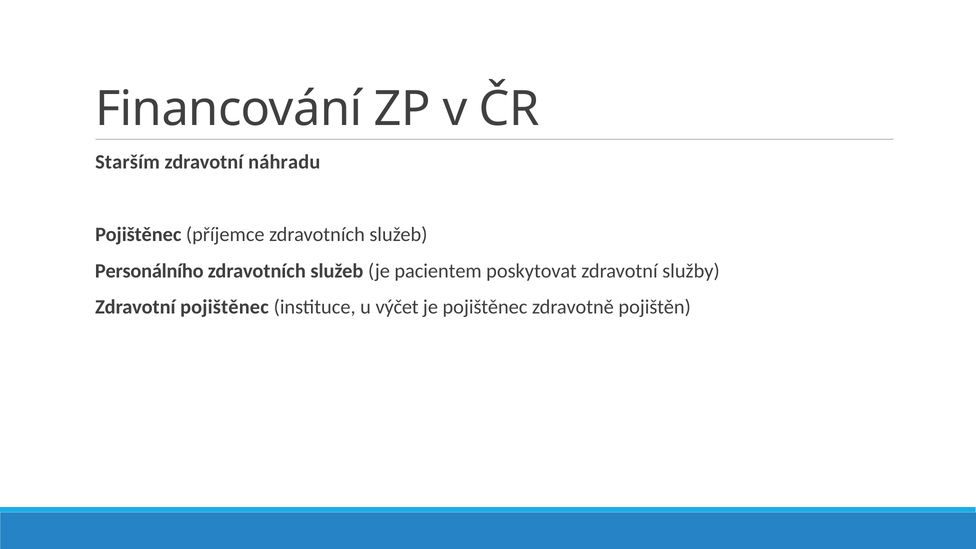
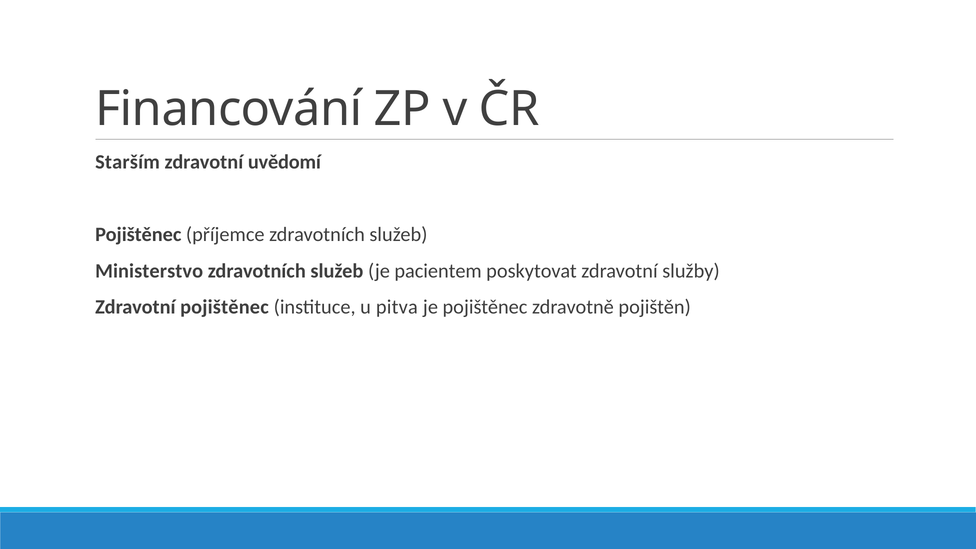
náhradu: náhradu -> uvědomí
Personálního: Personálního -> Ministerstvo
výčet: výčet -> pitva
